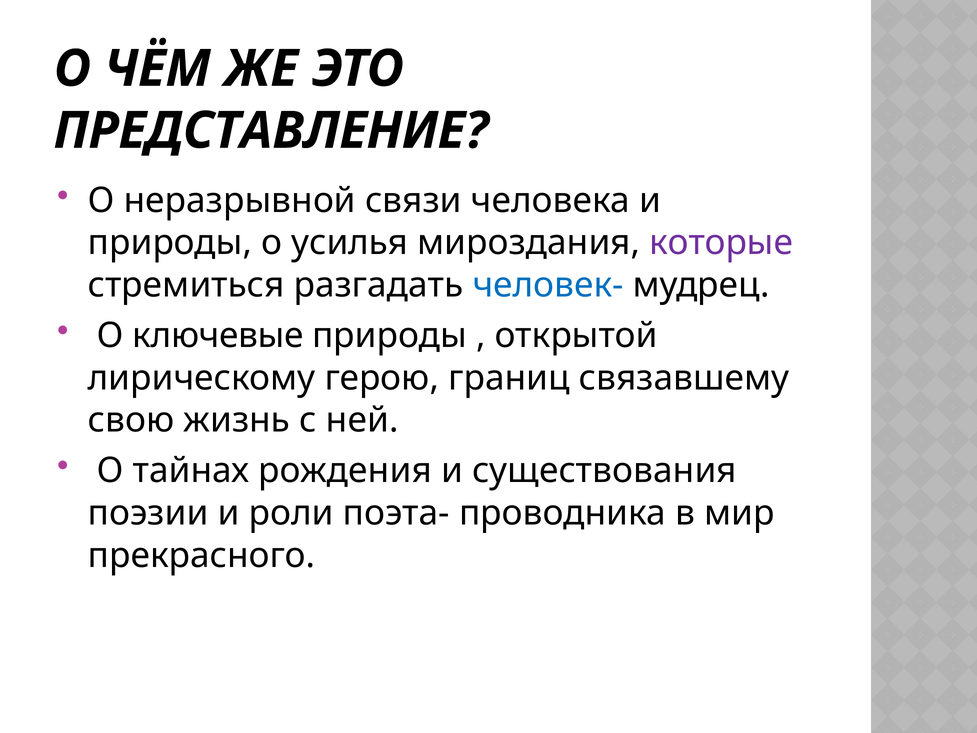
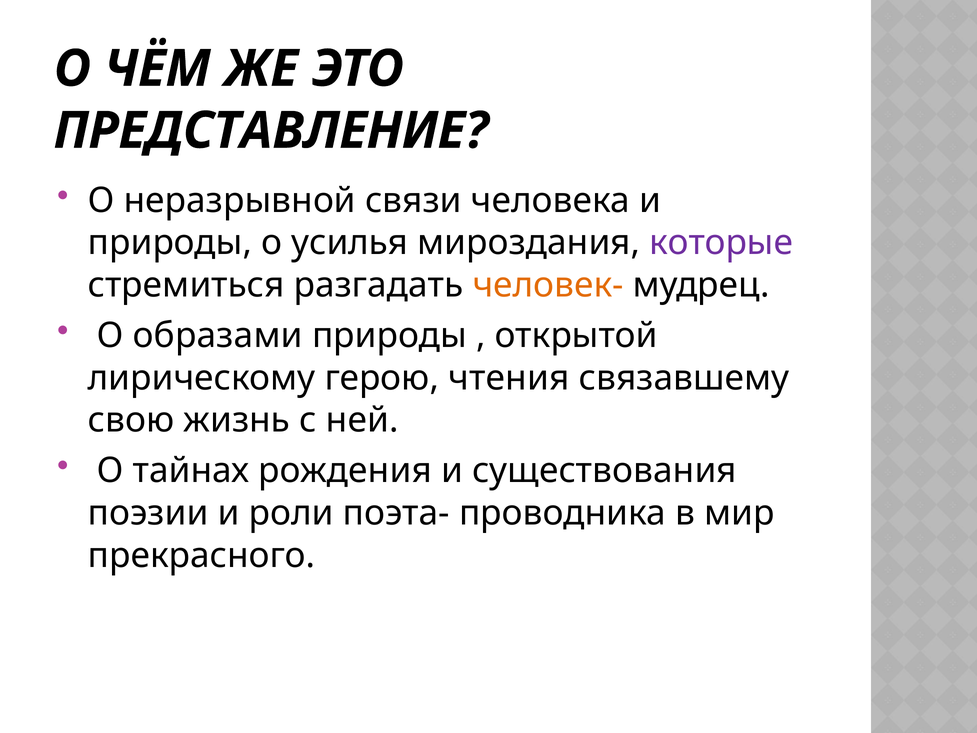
человек- colour: blue -> orange
ключевые: ключевые -> образами
границ: границ -> чтения
